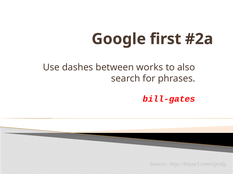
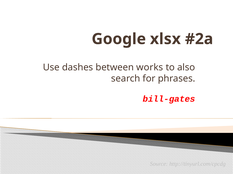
first: first -> xlsx
